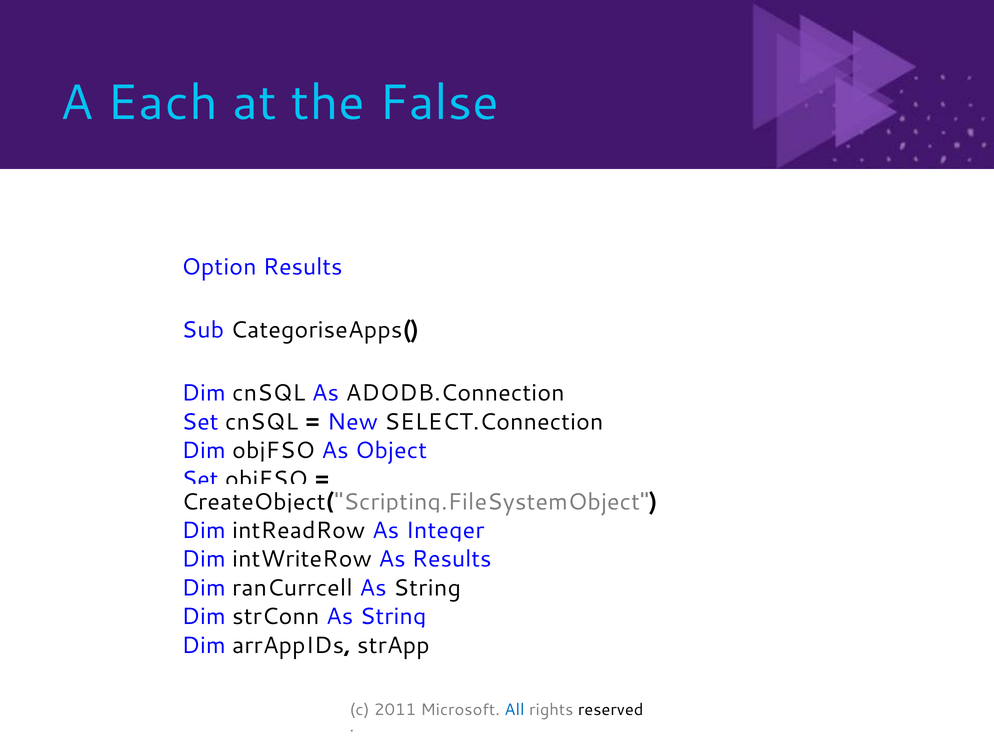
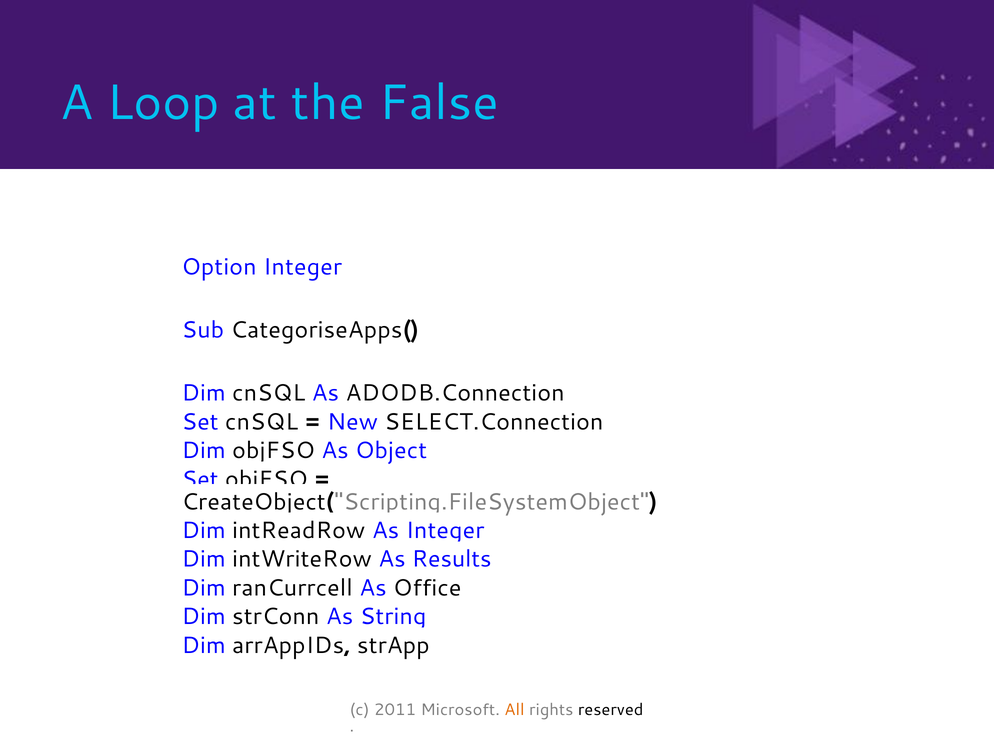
Each: Each -> Loop
Option Results: Results -> Integer
String at (427, 588): String -> Office
All colour: blue -> orange
